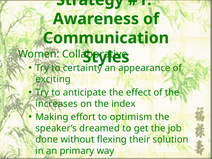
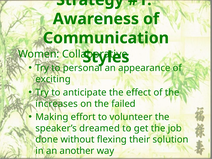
certainty: certainty -> personal
index: index -> failed
optimism: optimism -> volunteer
primary: primary -> another
